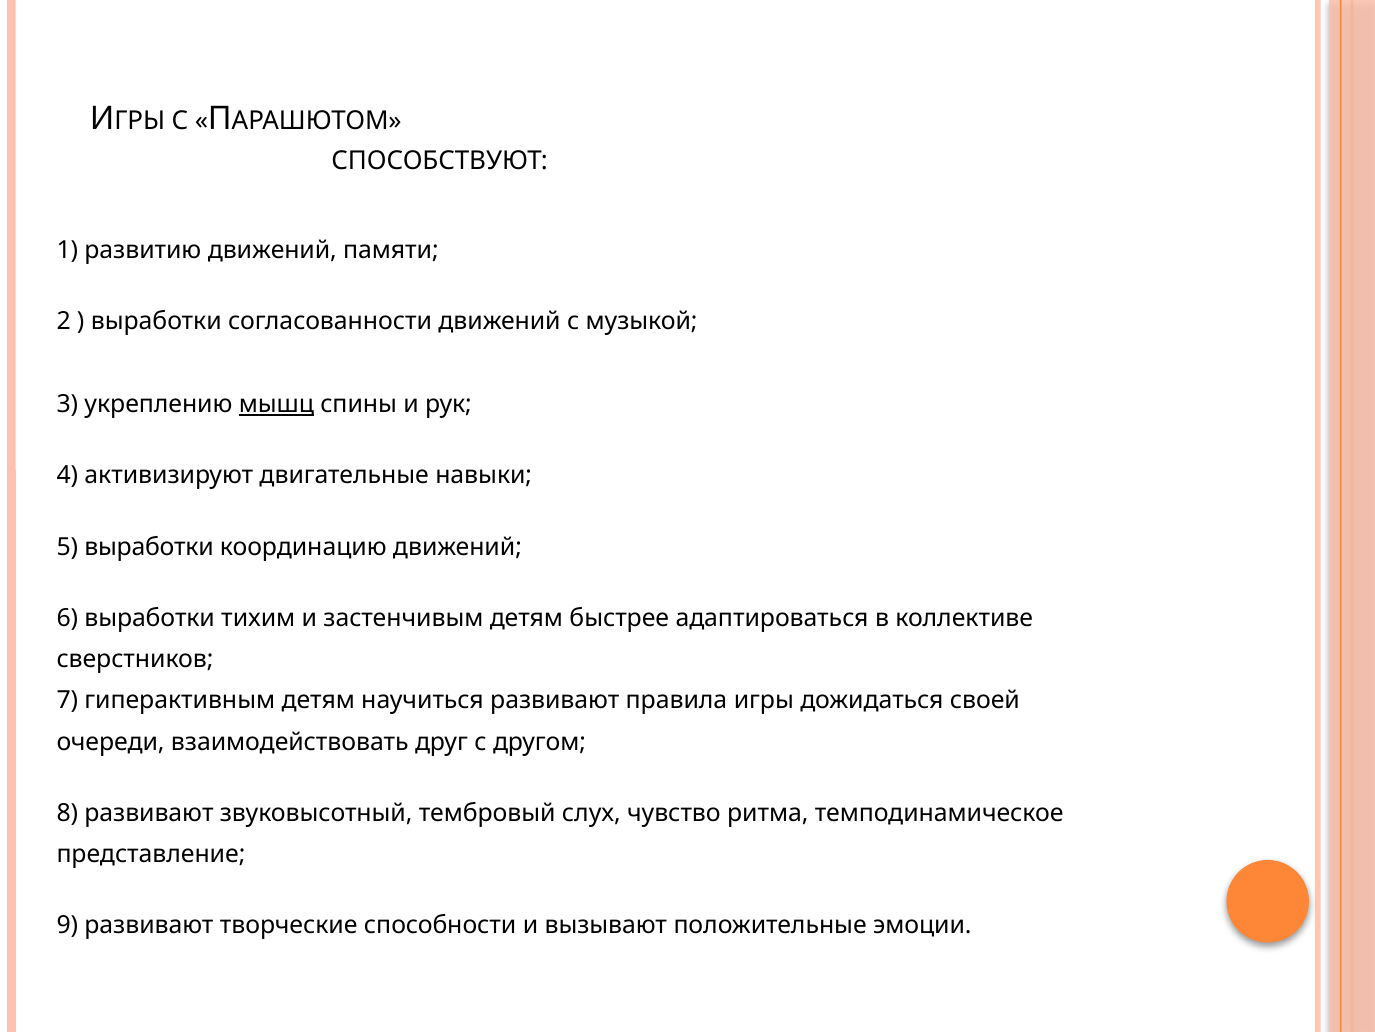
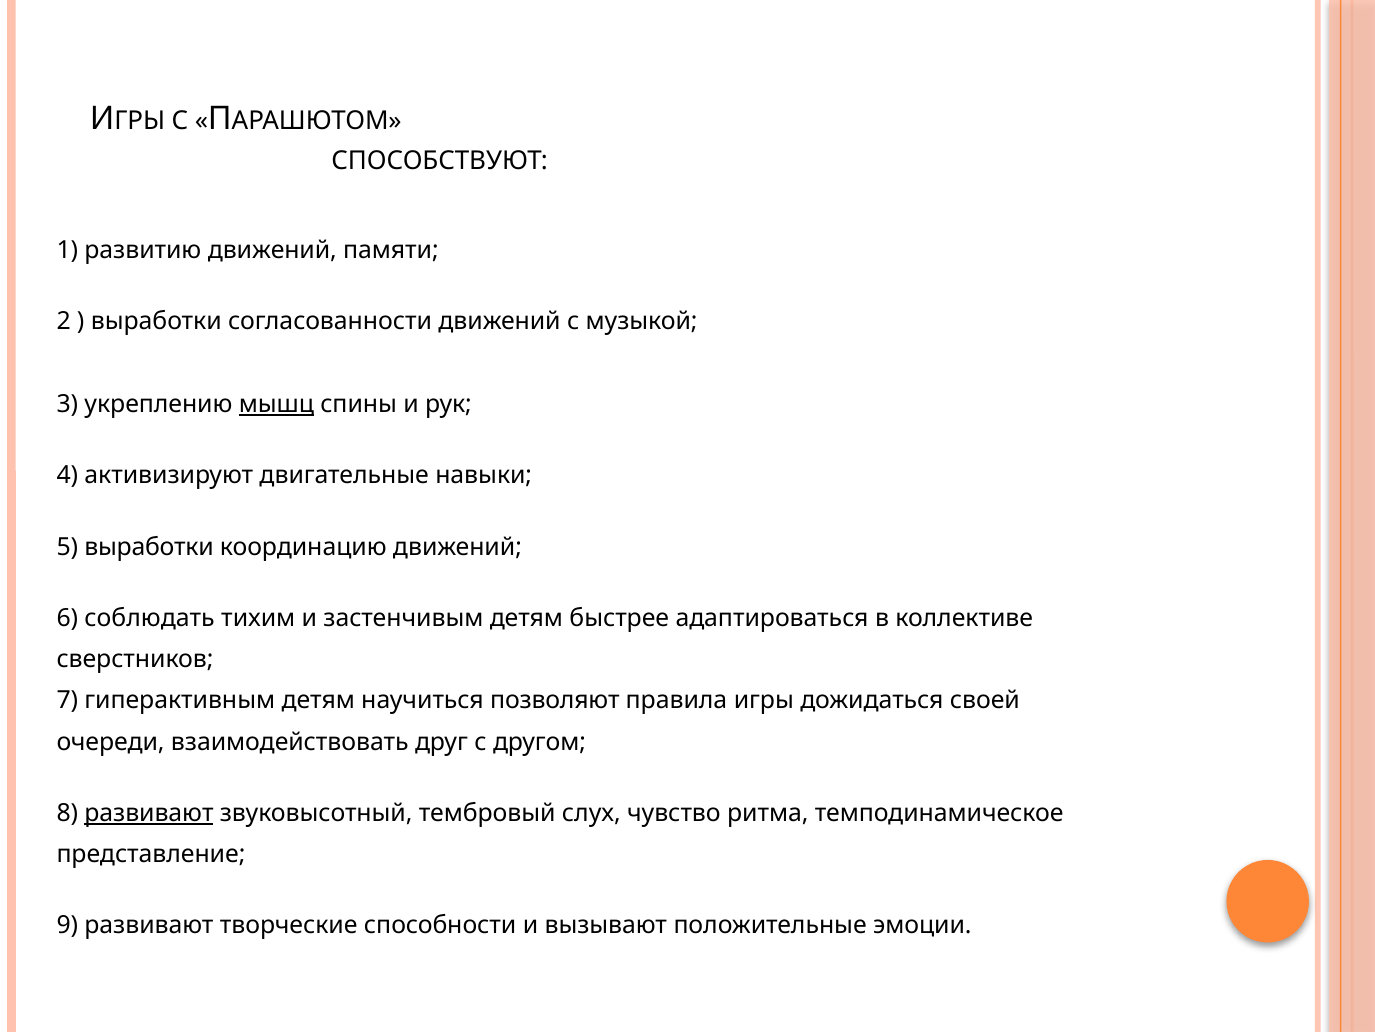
6 выработки: выработки -> соблюдать
научиться развивают: развивают -> позволяют
развивают at (149, 813) underline: none -> present
